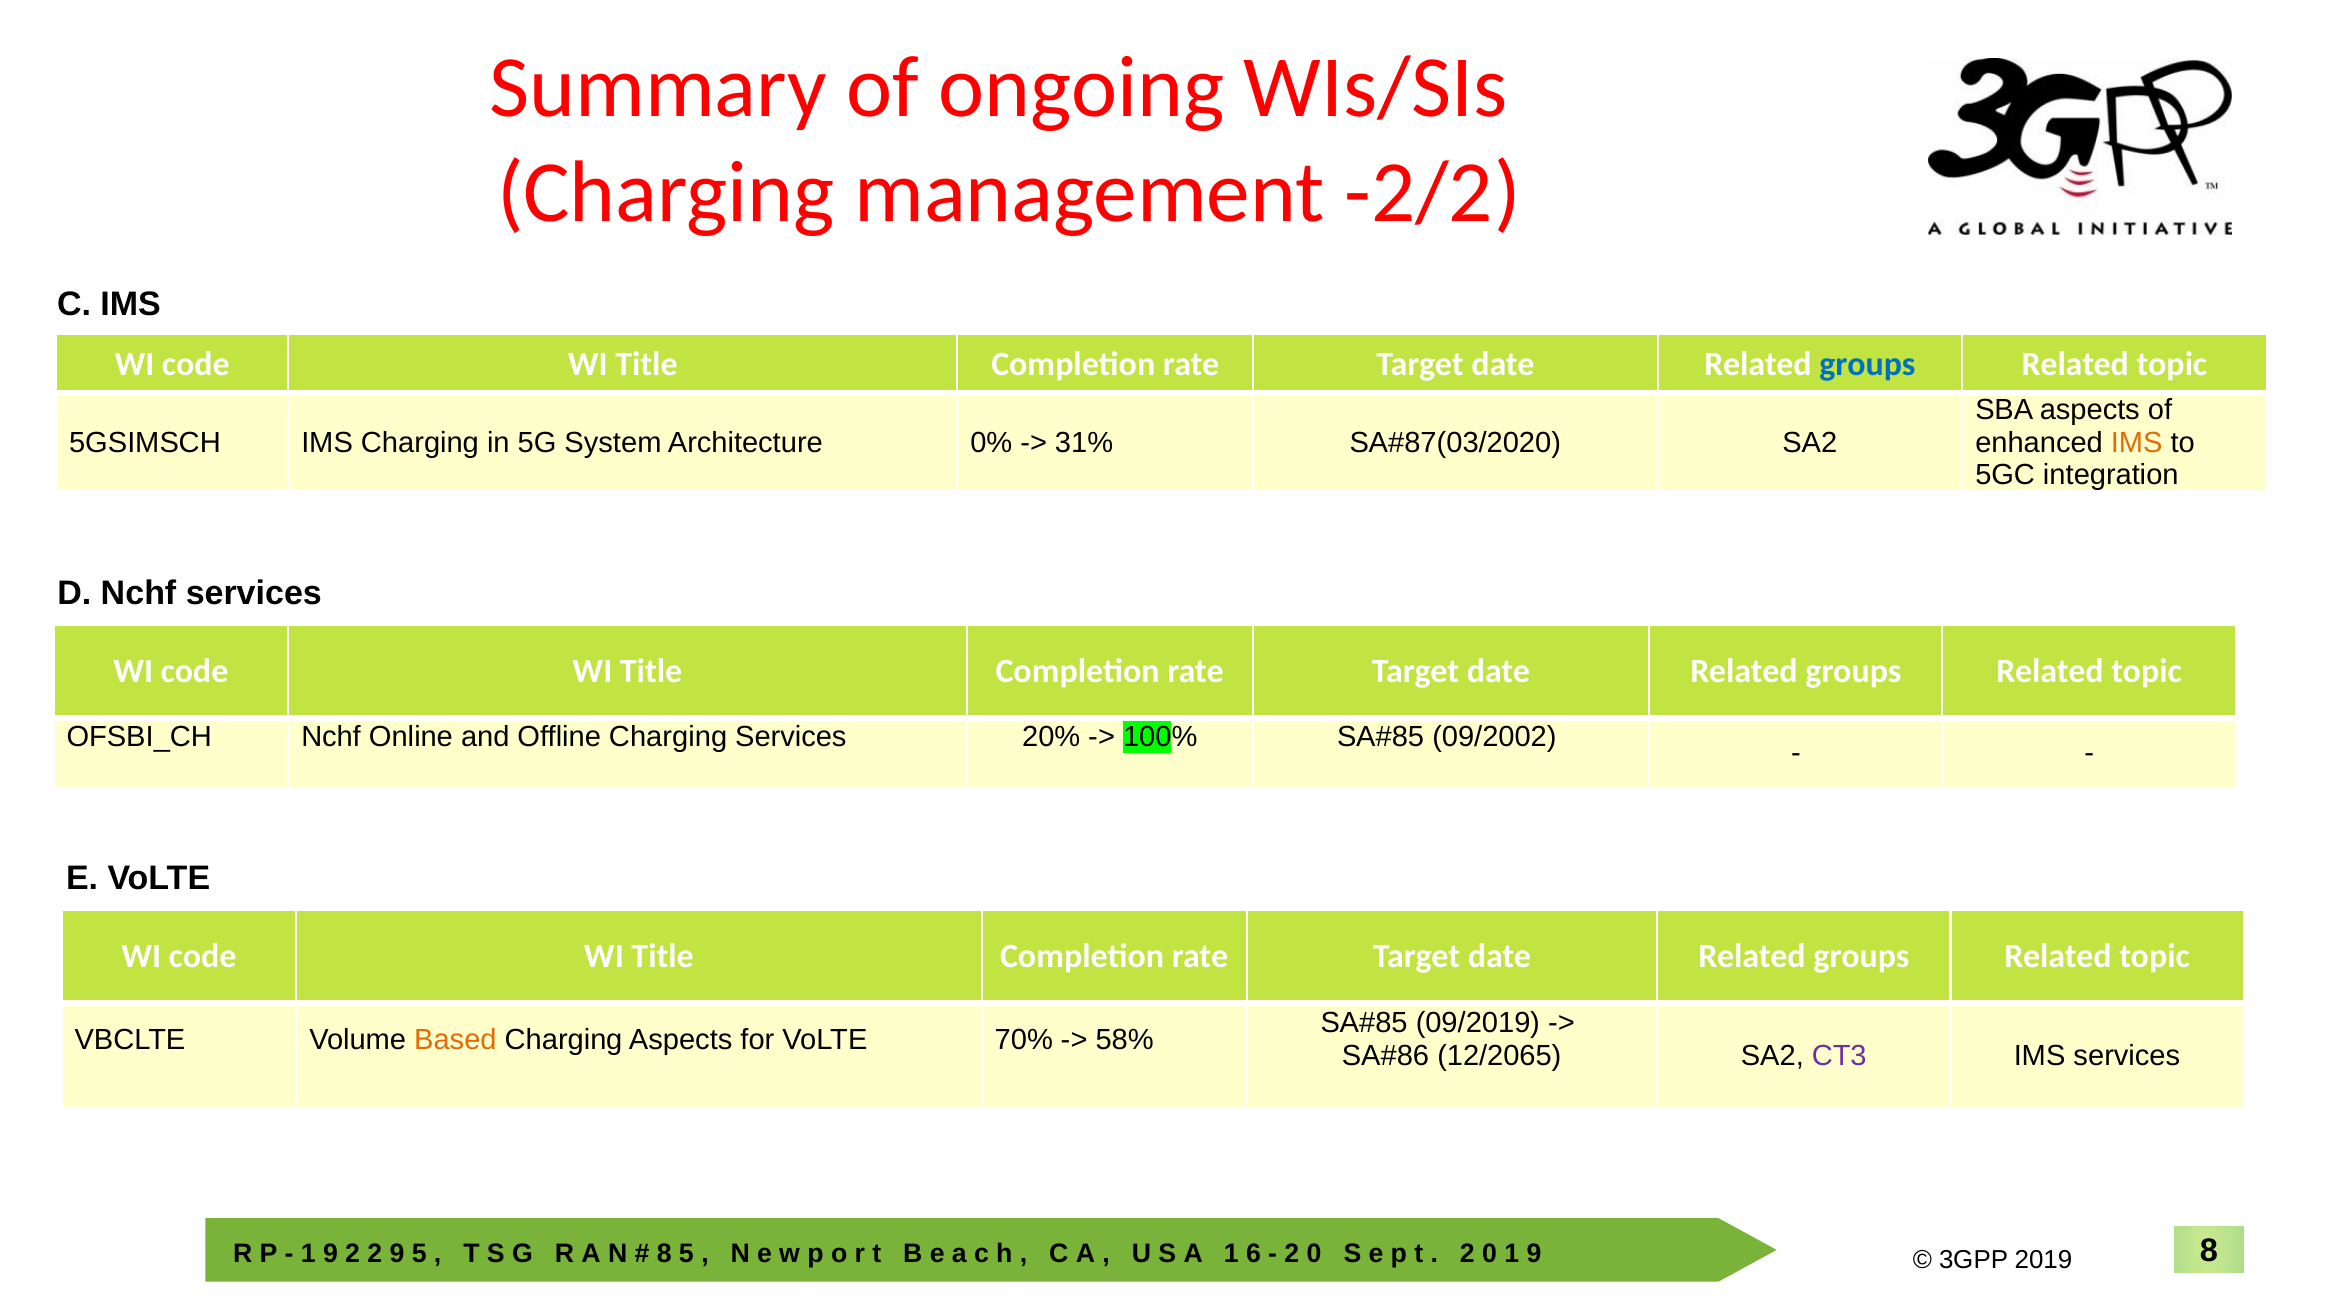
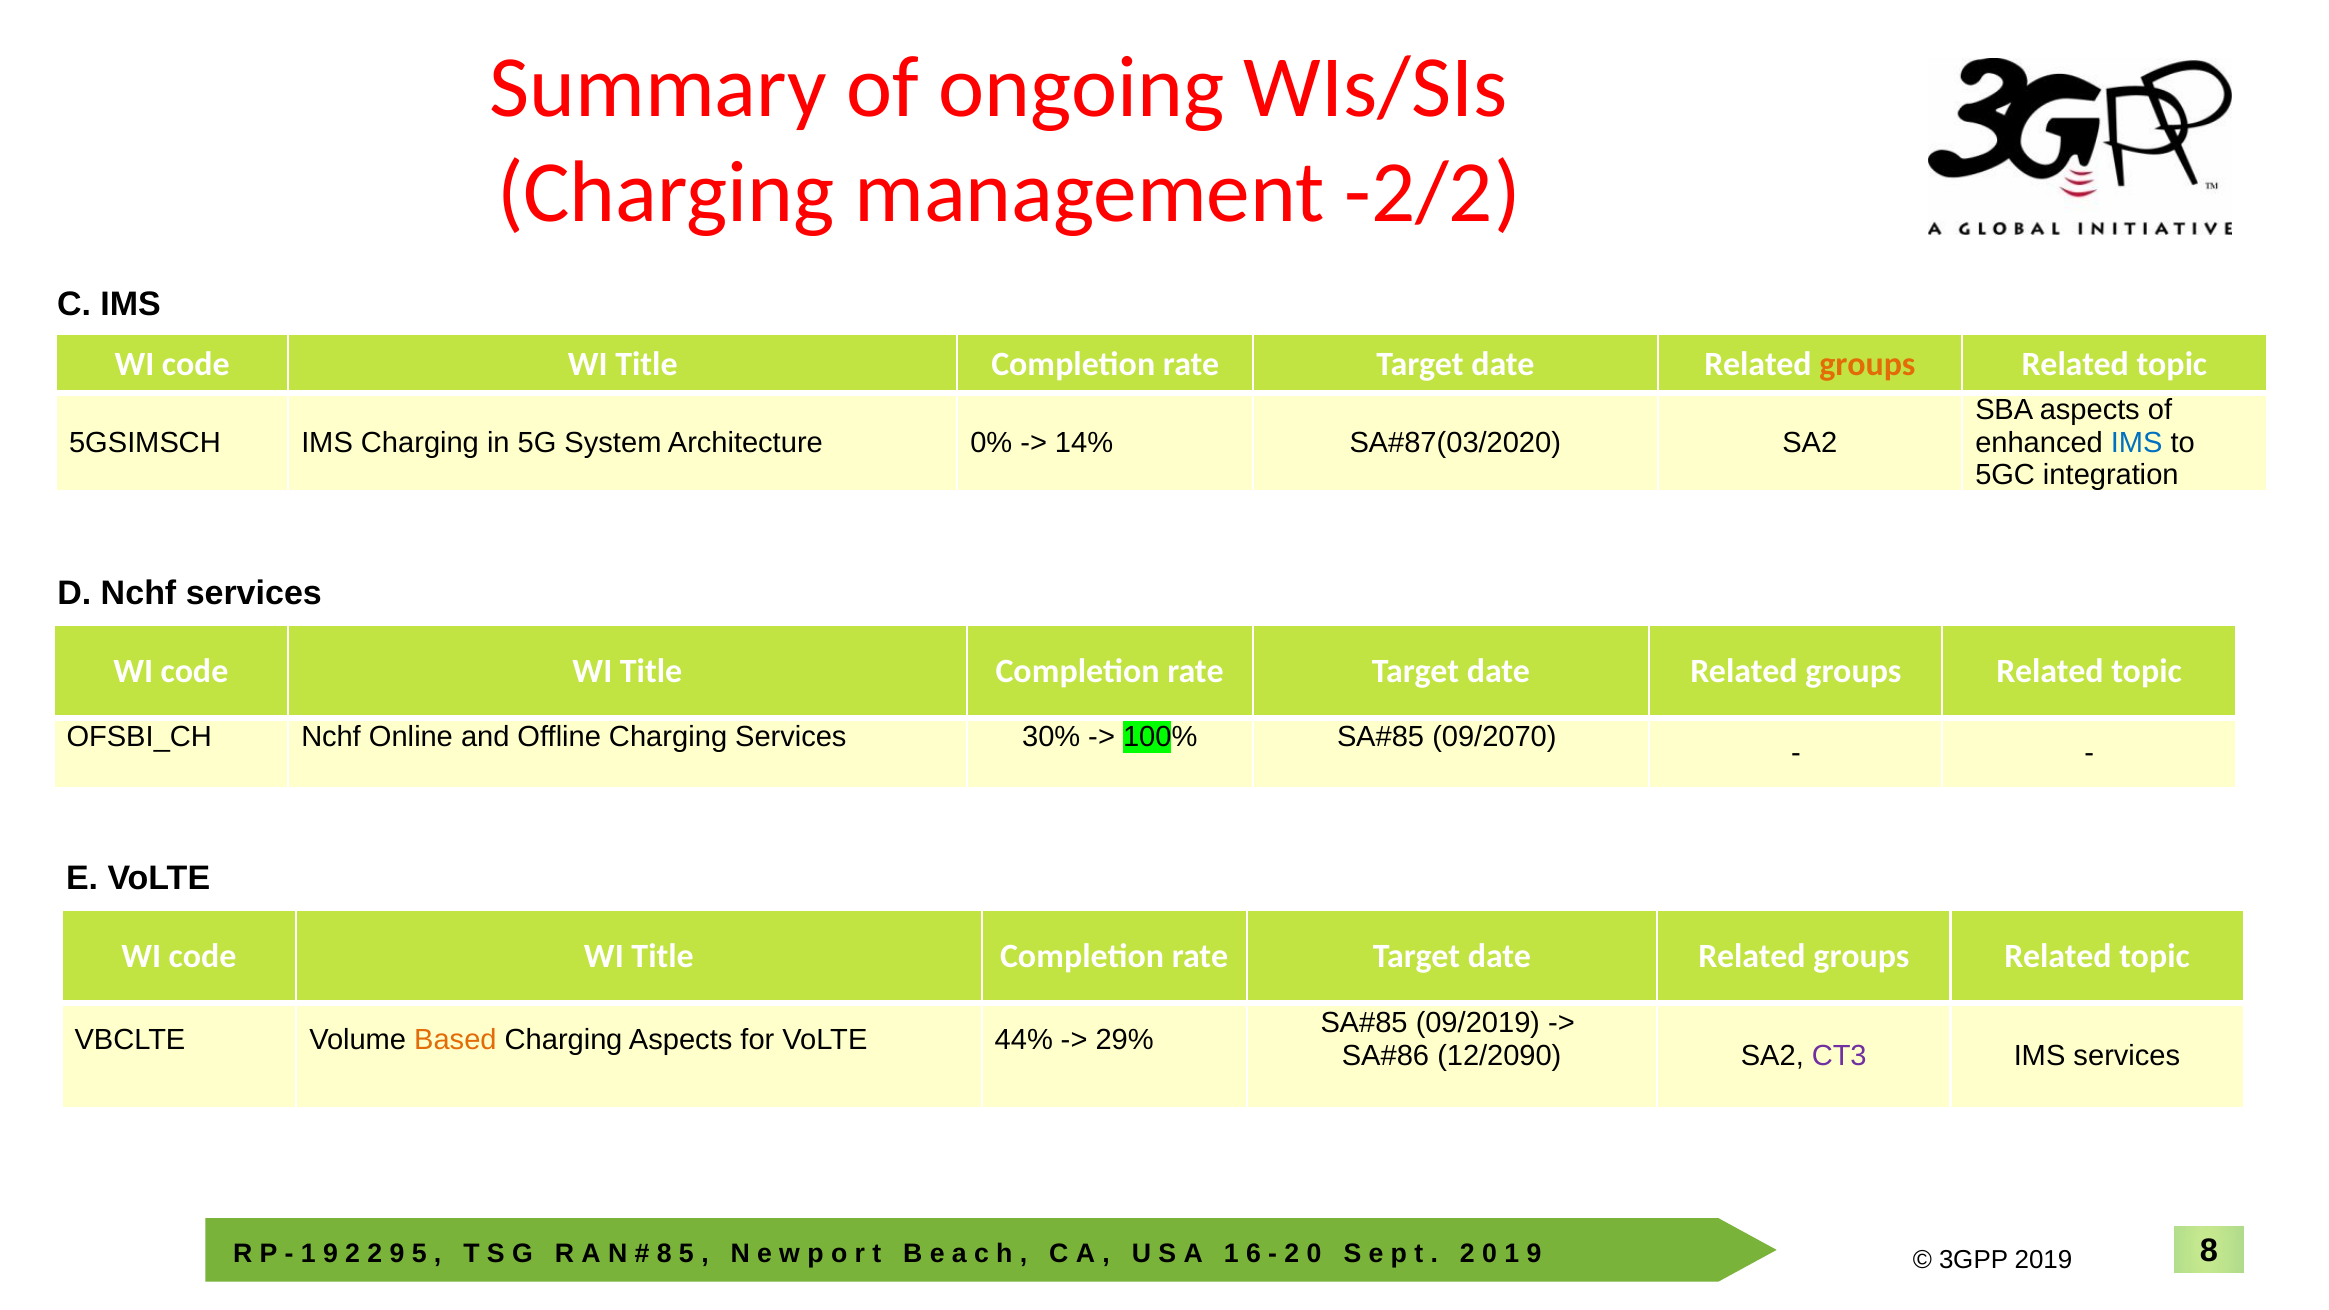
groups at (1867, 364) colour: blue -> orange
31%: 31% -> 14%
IMS at (2137, 442) colour: orange -> blue
20%: 20% -> 30%
09/2002: 09/2002 -> 09/2070
70%: 70% -> 44%
58%: 58% -> 29%
12/2065: 12/2065 -> 12/2090
